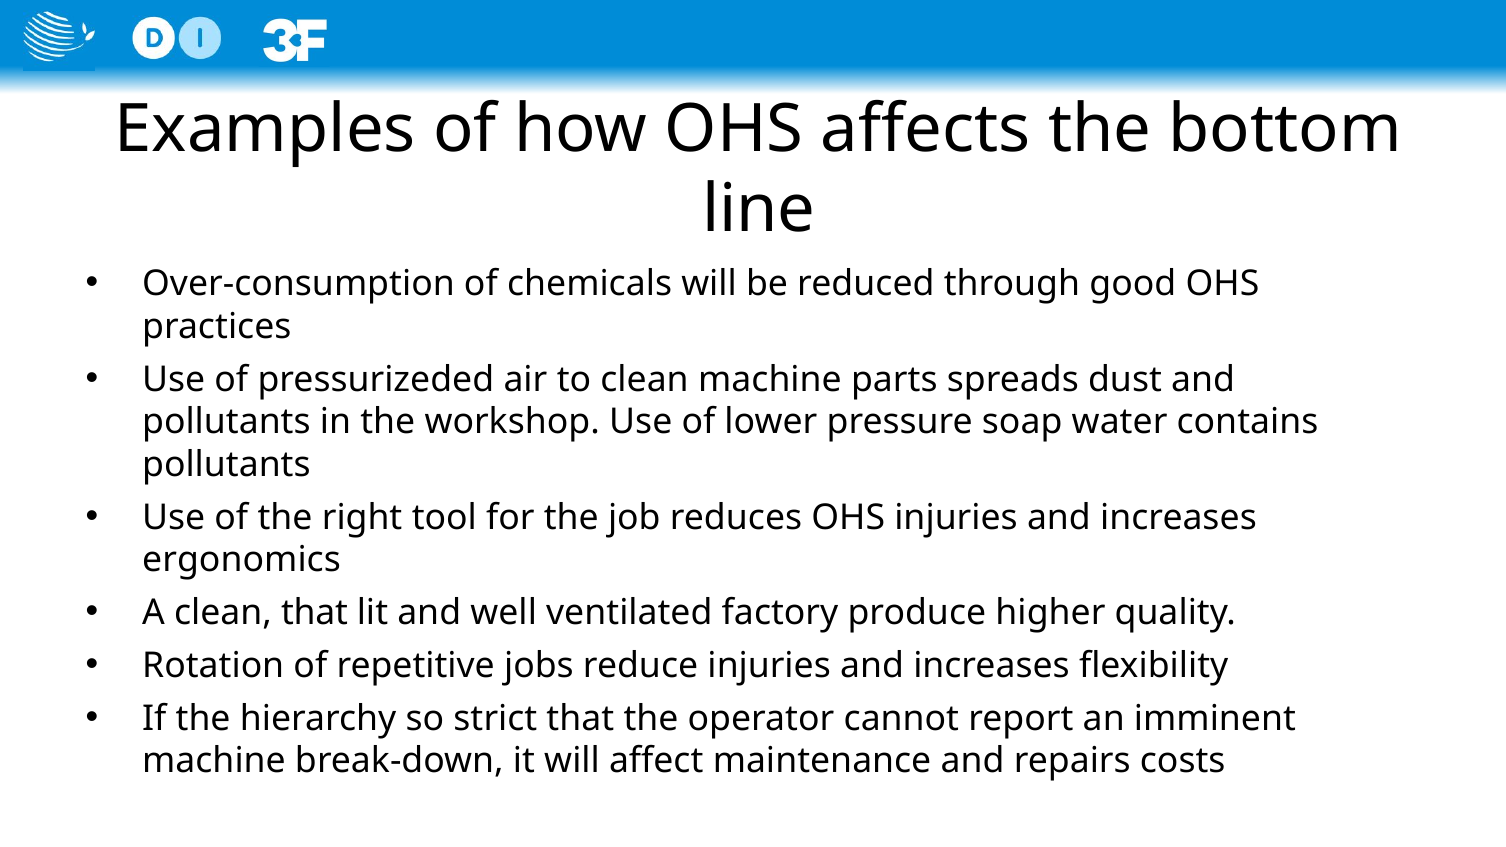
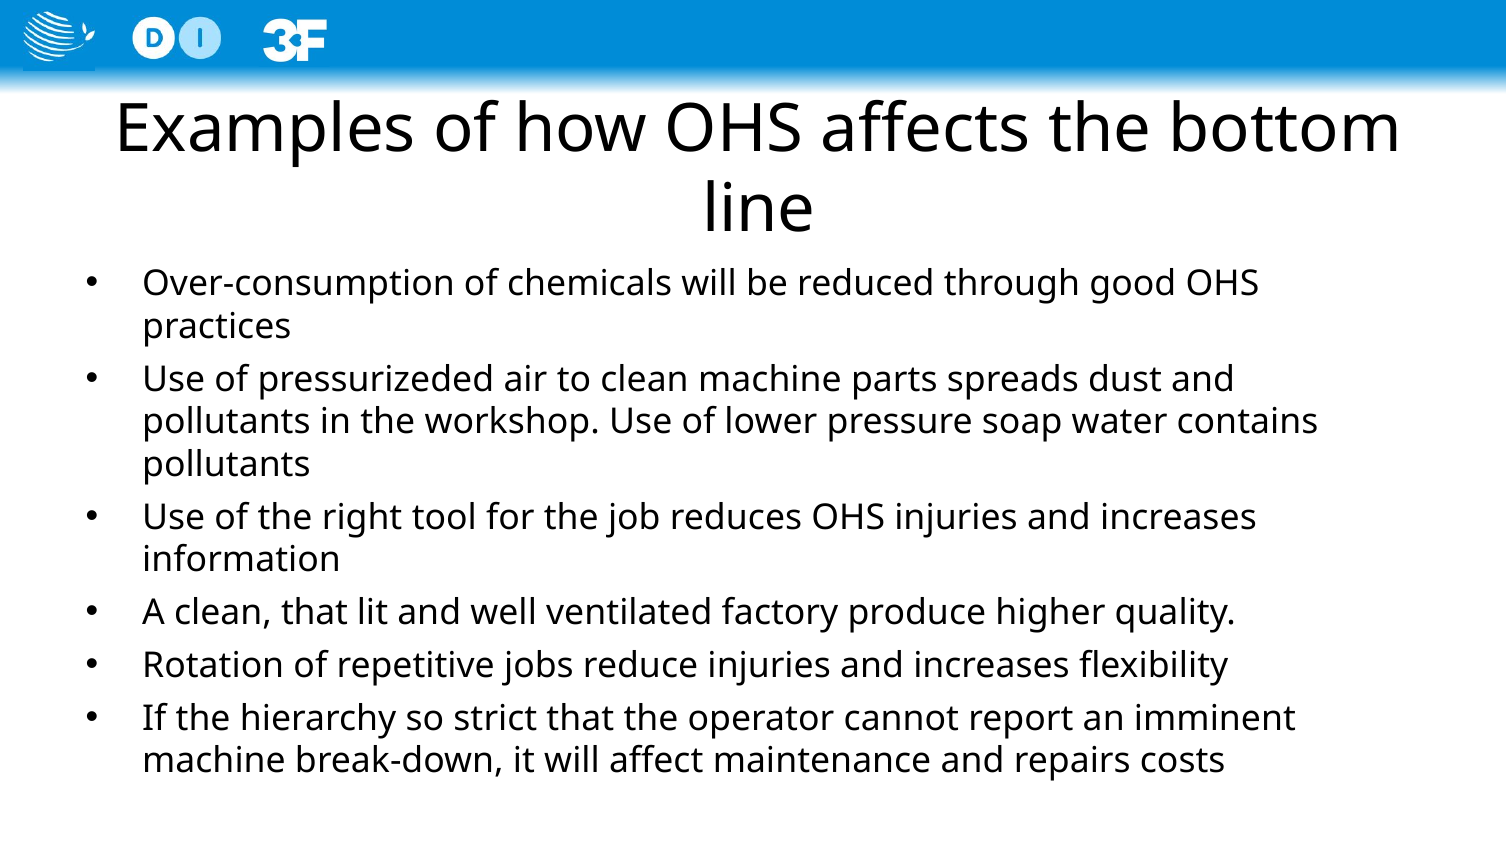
ergonomics: ergonomics -> information
